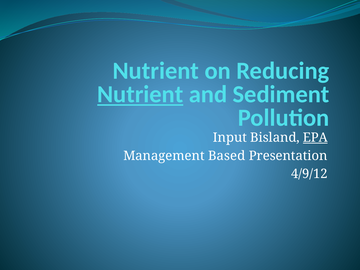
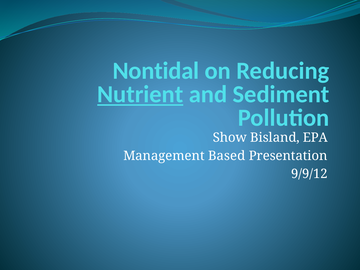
Nutrient at (156, 71): Nutrient -> Nontidal
Input: Input -> Show
EPA underline: present -> none
4/9/12: 4/9/12 -> 9/9/12
